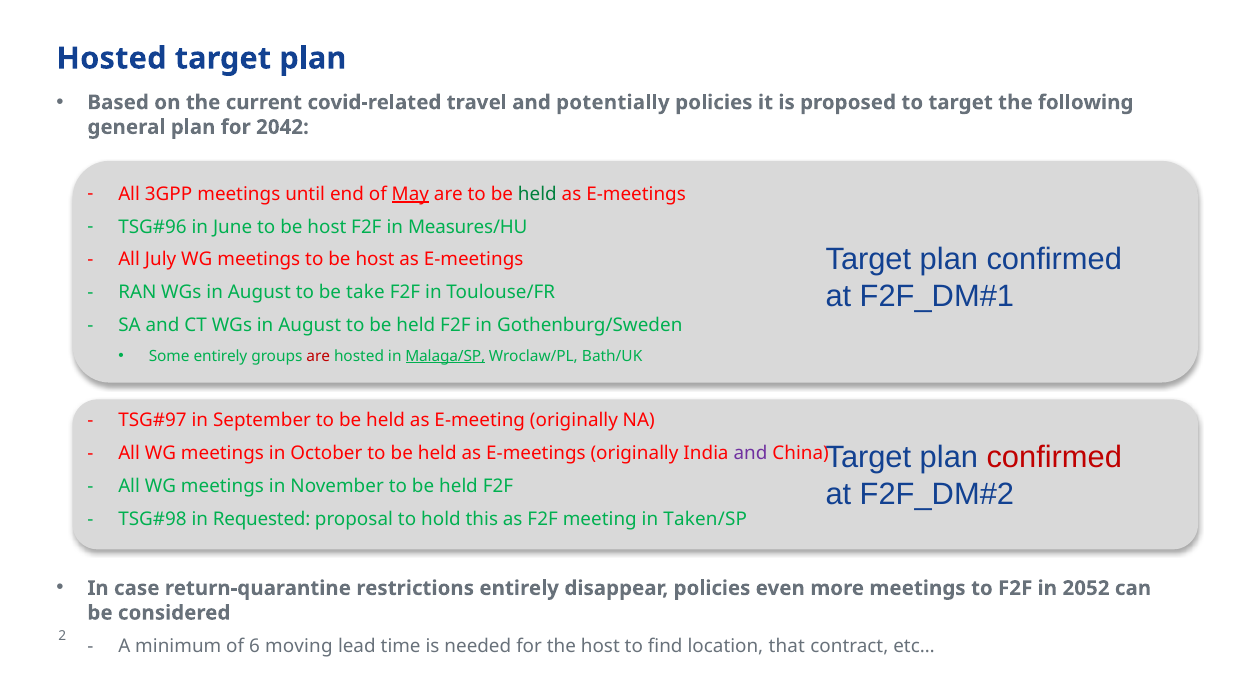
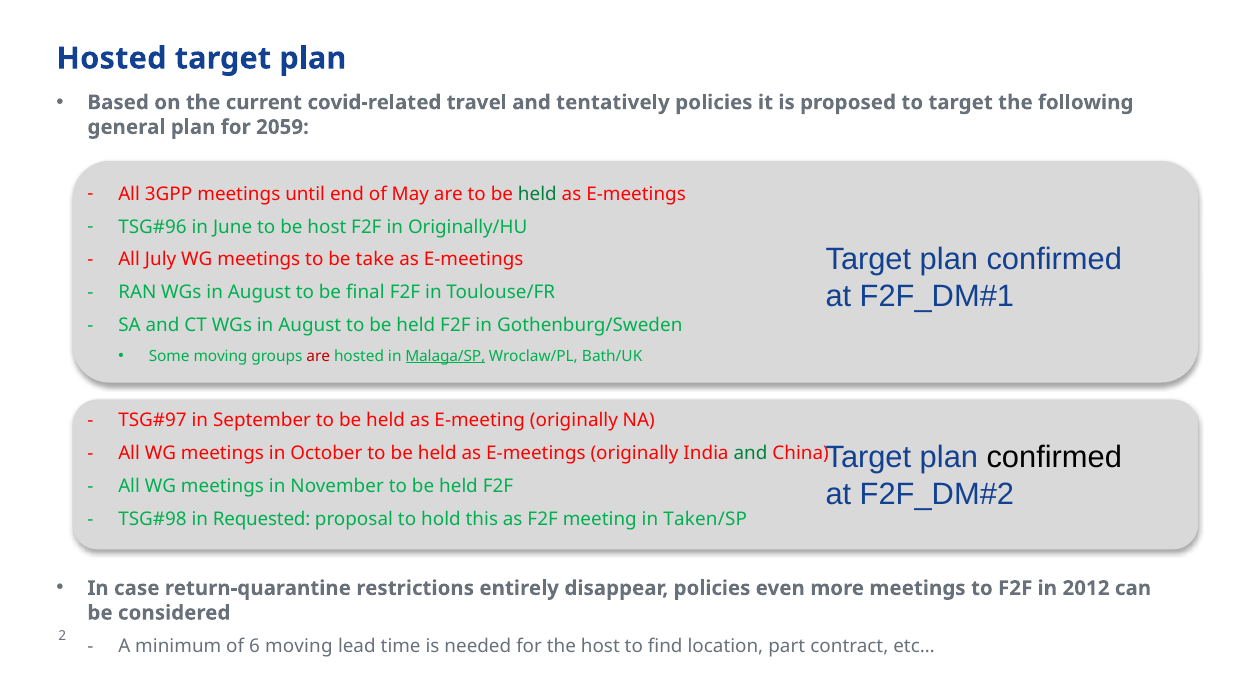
potentially: potentially -> tentatively
2042: 2042 -> 2059
May underline: present -> none
Measures/HU: Measures/HU -> Originally/HU
meetings to be host: host -> take
take: take -> final
Some entirely: entirely -> moving
confirmed at (1054, 458) colour: red -> black
and at (750, 453) colour: purple -> green
2052: 2052 -> 2012
that: that -> part
